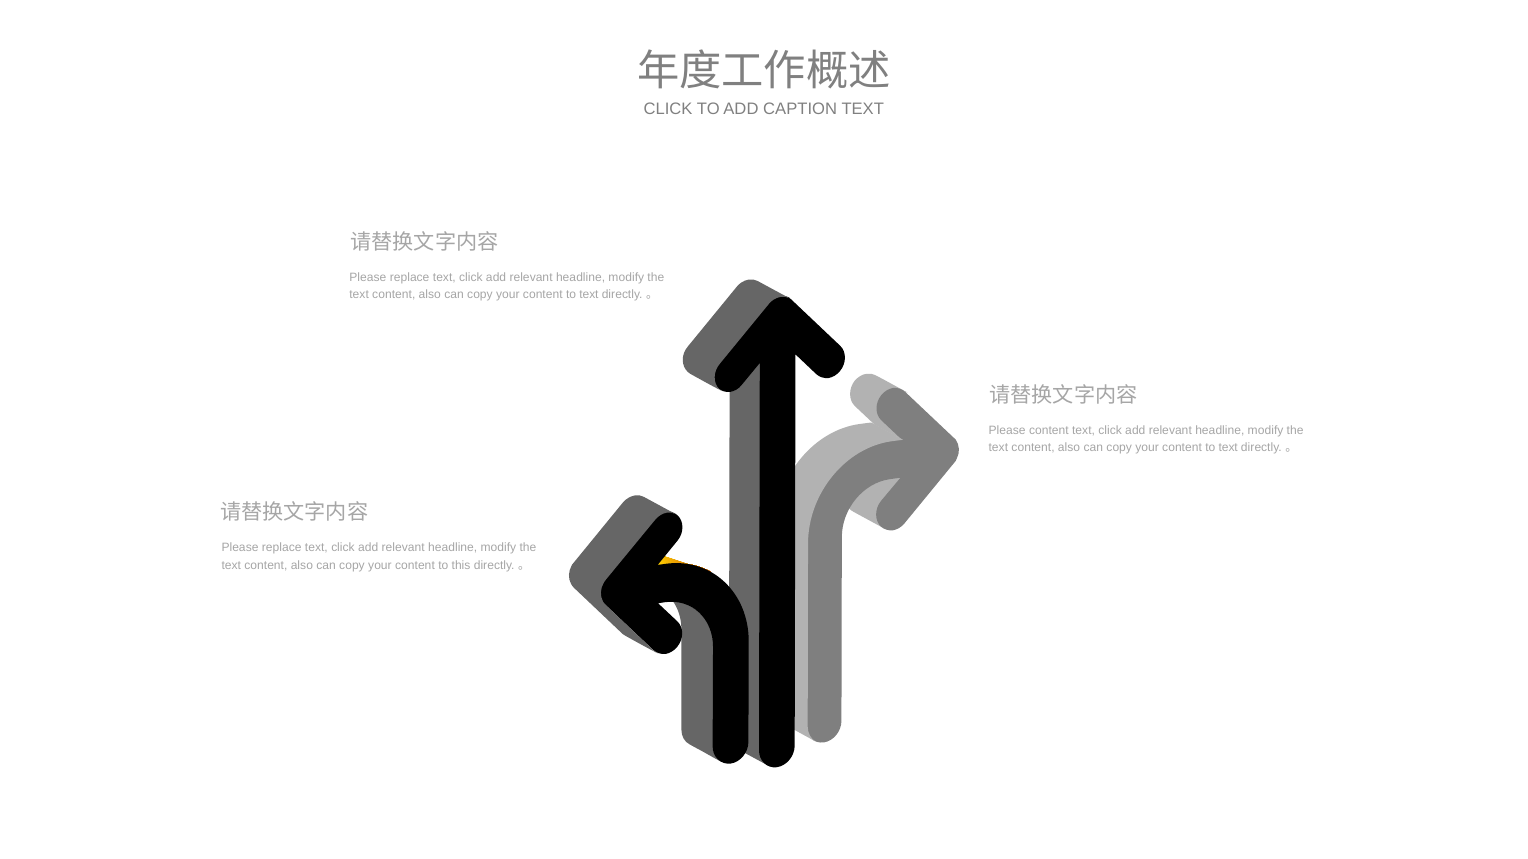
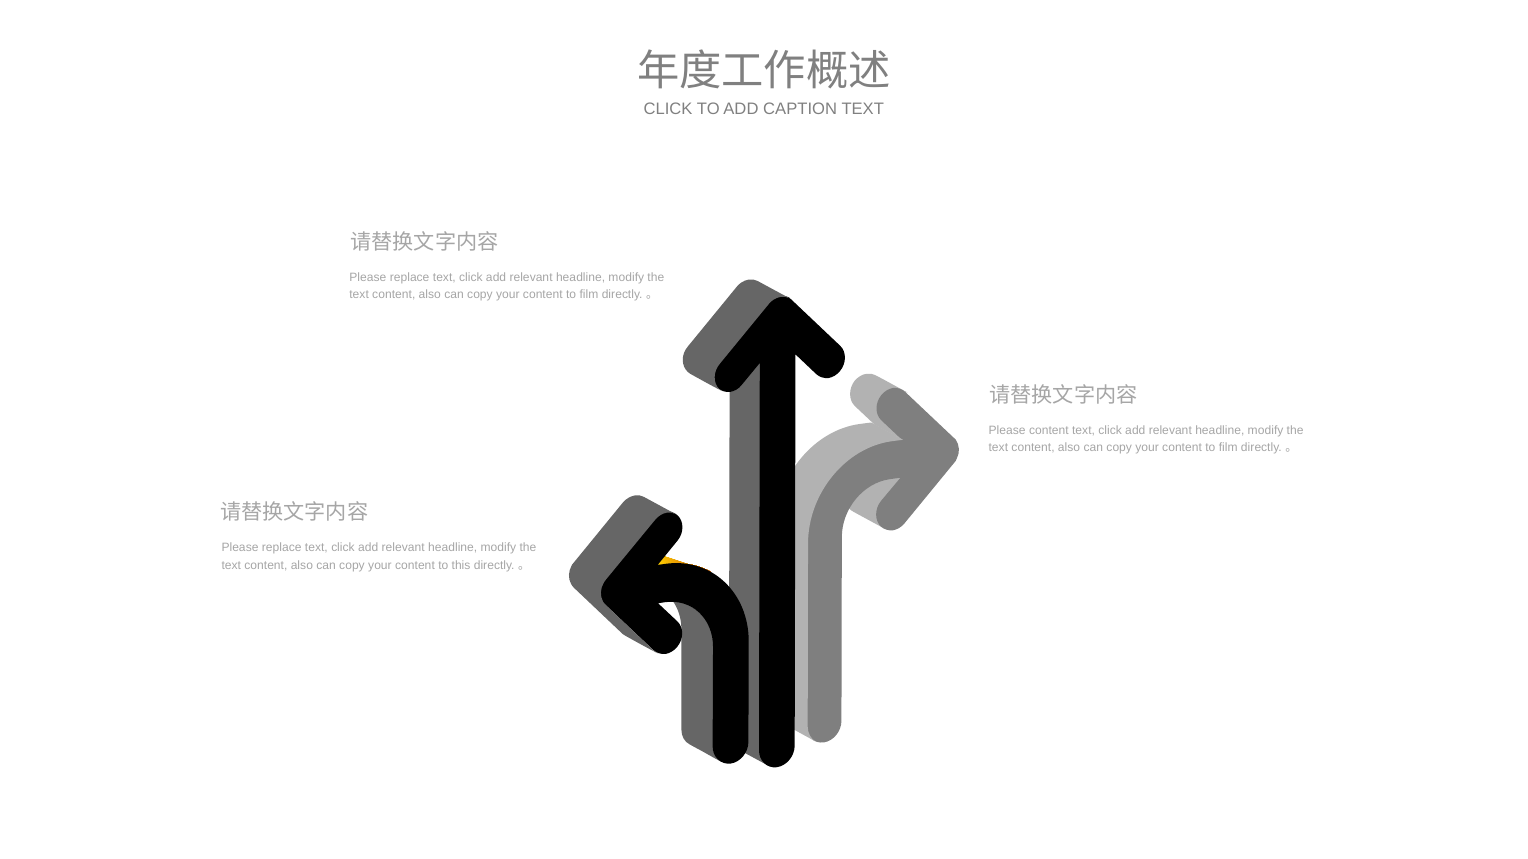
text at (589, 295): text -> film
text at (1228, 448): text -> film
